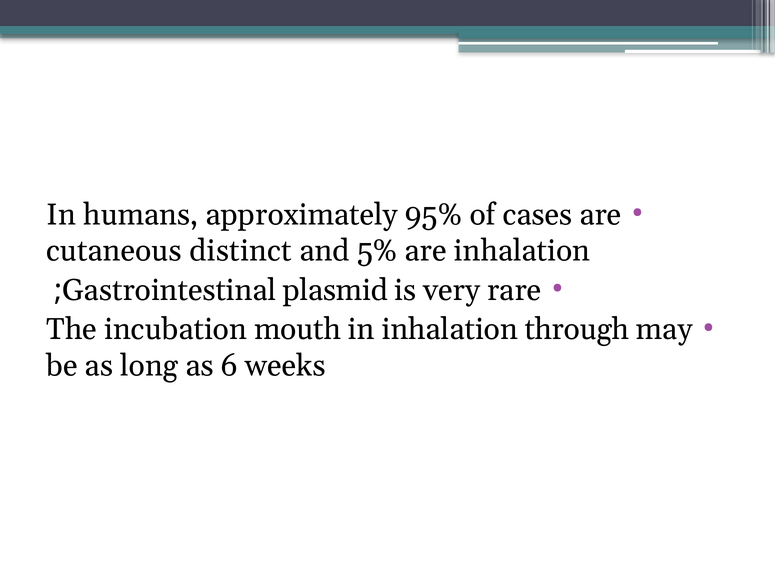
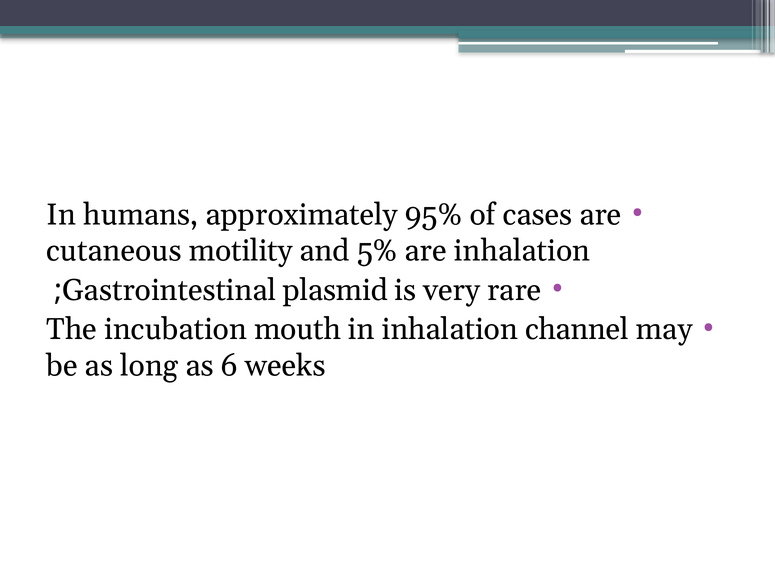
distinct: distinct -> motility
through: through -> channel
